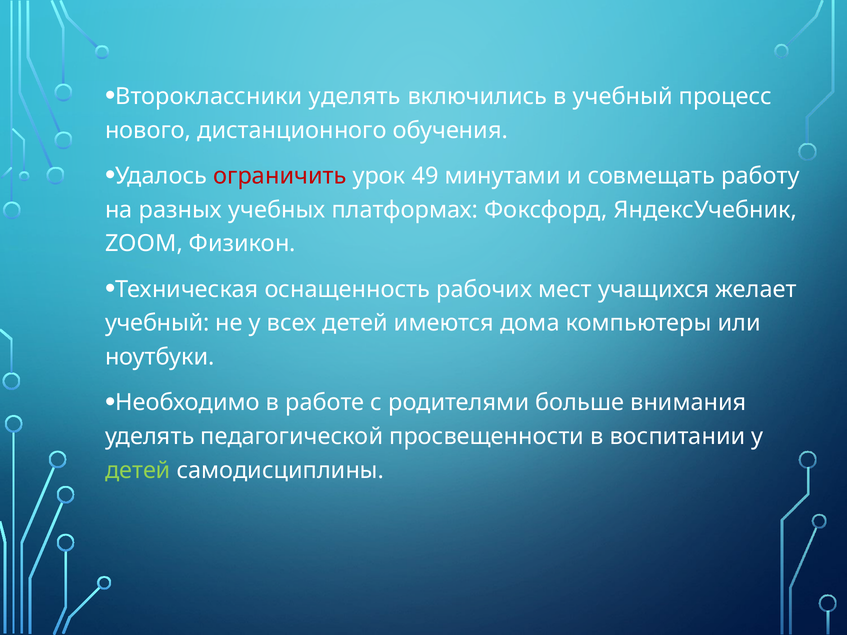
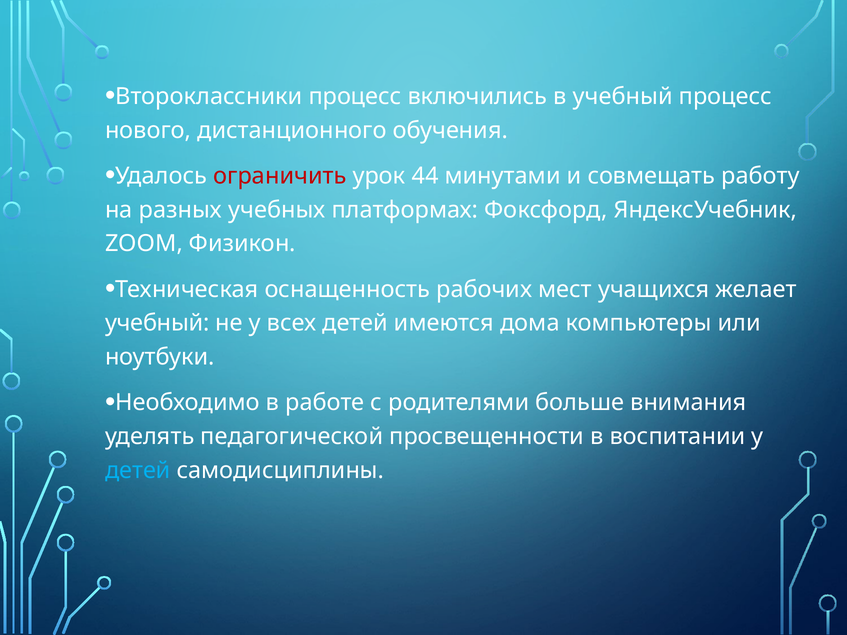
Второклассники уделять: уделять -> процесс
49: 49 -> 44
детей at (138, 471) colour: light green -> light blue
